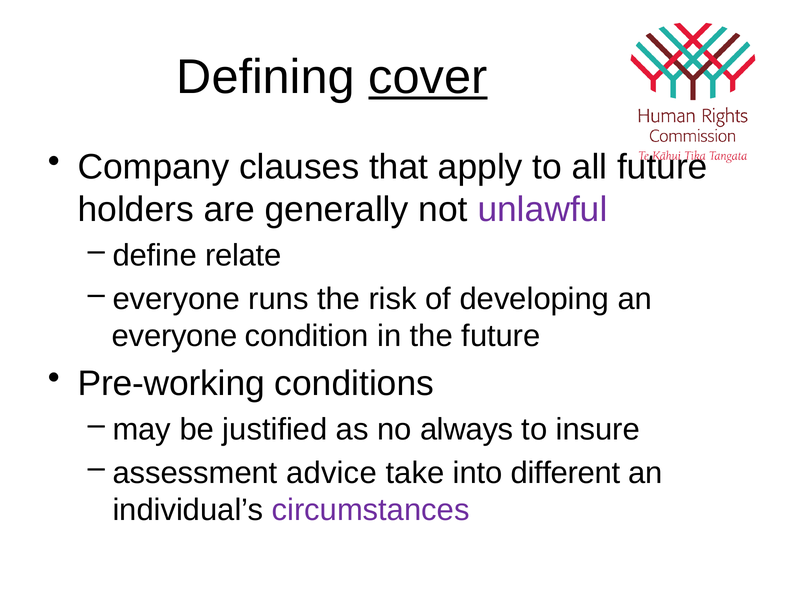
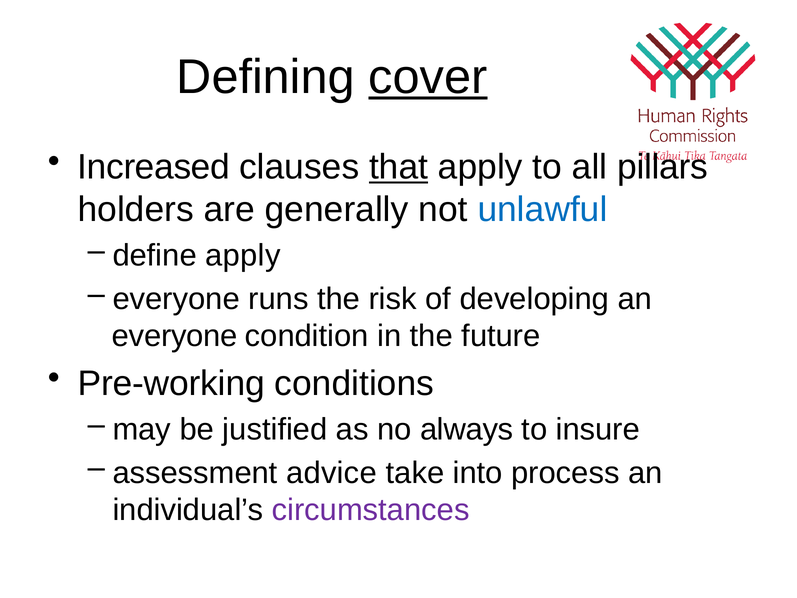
Company: Company -> Increased
that underline: none -> present
all future: future -> pillars
unlawful colour: purple -> blue
define relate: relate -> apply
different: different -> process
